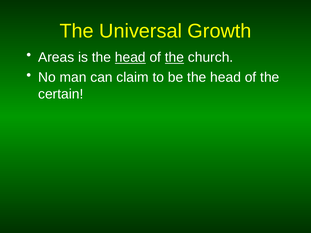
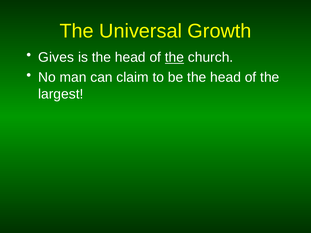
Areas: Areas -> Gives
head at (130, 57) underline: present -> none
certain: certain -> largest
